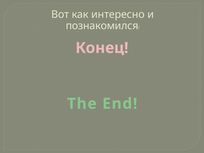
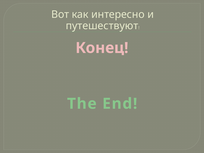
познакомился: познакомился -> путешествуют
